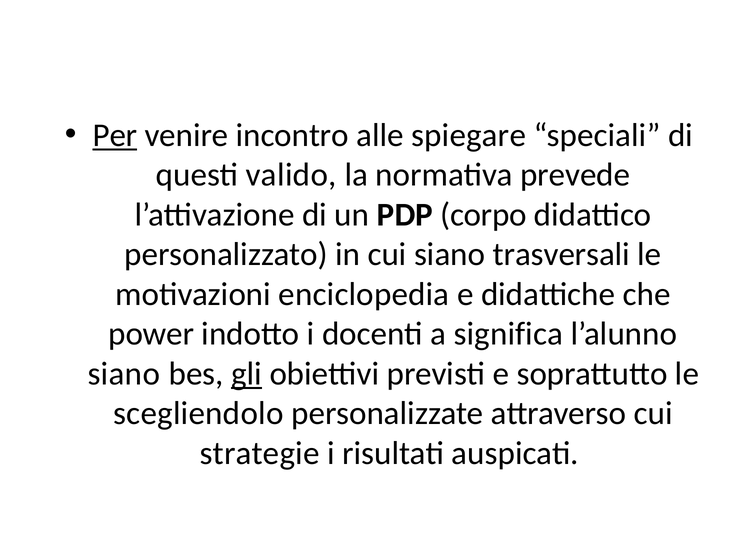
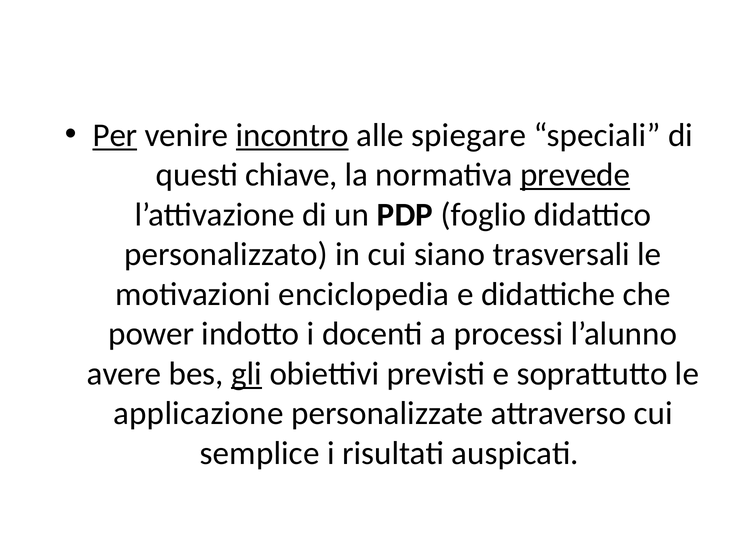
incontro underline: none -> present
valido: valido -> chiave
prevede underline: none -> present
corpo: corpo -> foglio
significa: significa -> processi
siano at (124, 374): siano -> avere
scegliendolo: scegliendolo -> applicazione
strategie: strategie -> semplice
